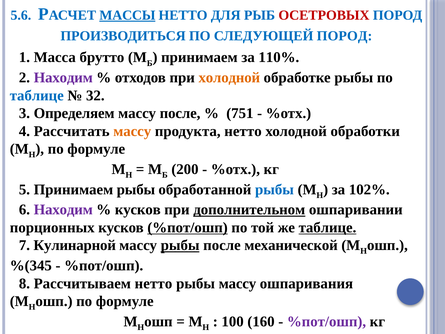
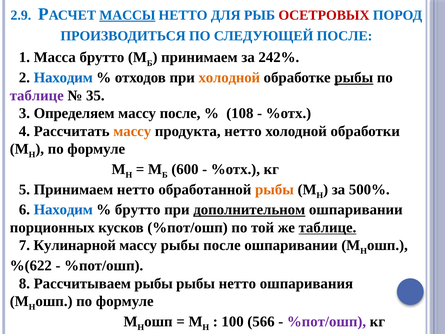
5.6: 5.6 -> 2.9
СЛЕДУЮЩЕЙ ПОРОД: ПОРОД -> ПОСЛЕ
110%: 110% -> 242%
Находим at (63, 78) colour: purple -> blue
рыбы at (354, 78) underline: none -> present
таблице at (37, 95) colour: blue -> purple
32: 32 -> 35
751: 751 -> 108
200: 200 -> 600
Принимаем рыбы: рыбы -> нетто
рыбы at (274, 189) colour: blue -> orange
102%: 102% -> 500%
Находим at (63, 210) colour: purple -> blue
кусков at (138, 210): кусков -> брутто
%пот/ошп at (188, 227) underline: present -> none
рыбы at (180, 245) underline: present -> none
после механической: механической -> ошпаривании
%(345: %(345 -> %(622
Рассчитываем нетто: нетто -> рыбы
рыбы массу: массу -> нетто
160: 160 -> 566
